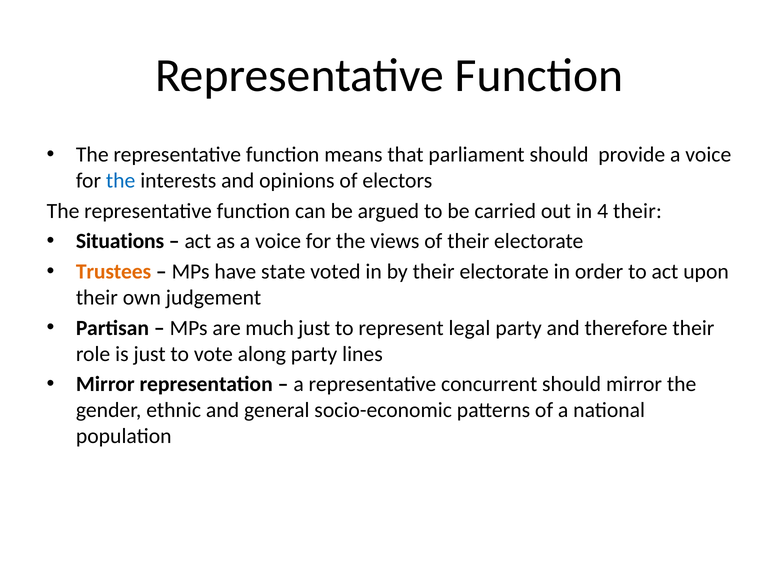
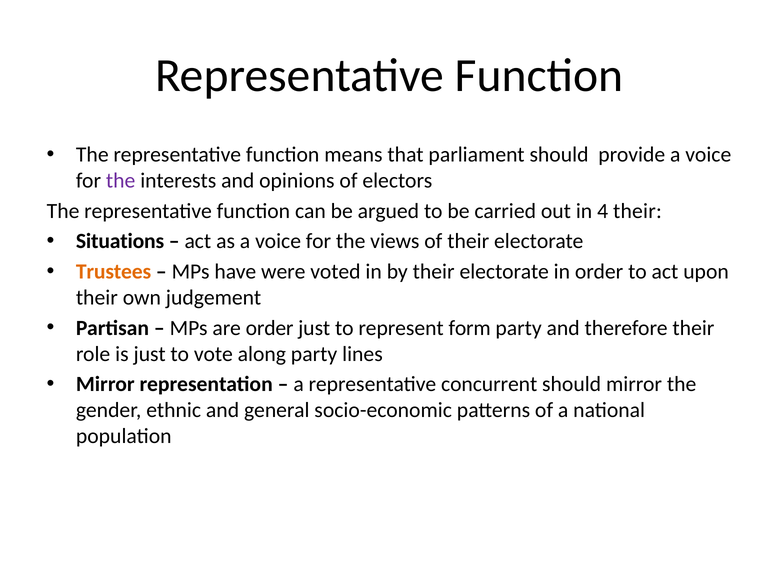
the at (121, 181) colour: blue -> purple
state: state -> were
are much: much -> order
legal: legal -> form
